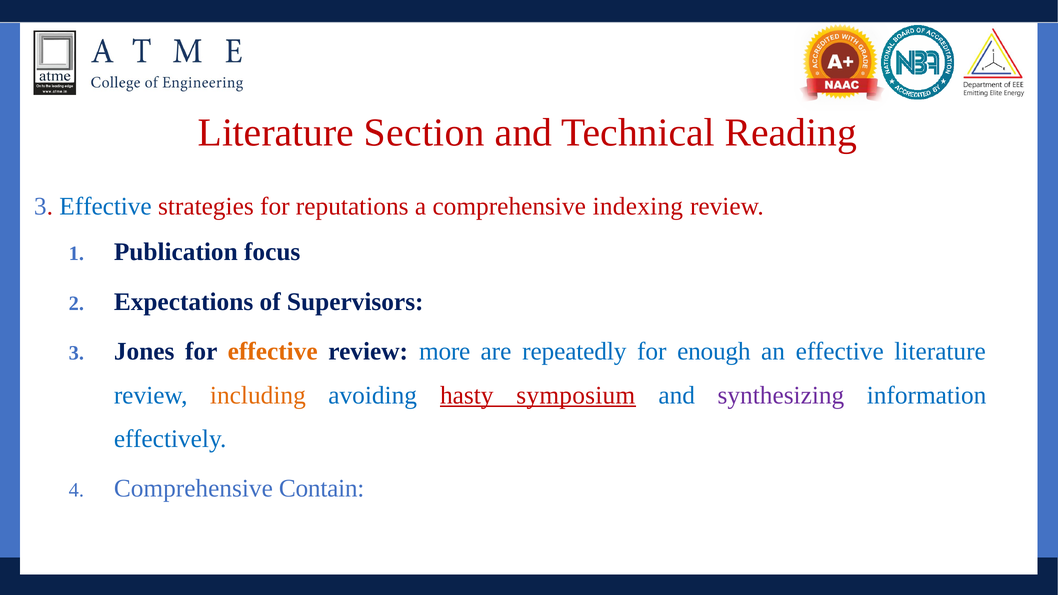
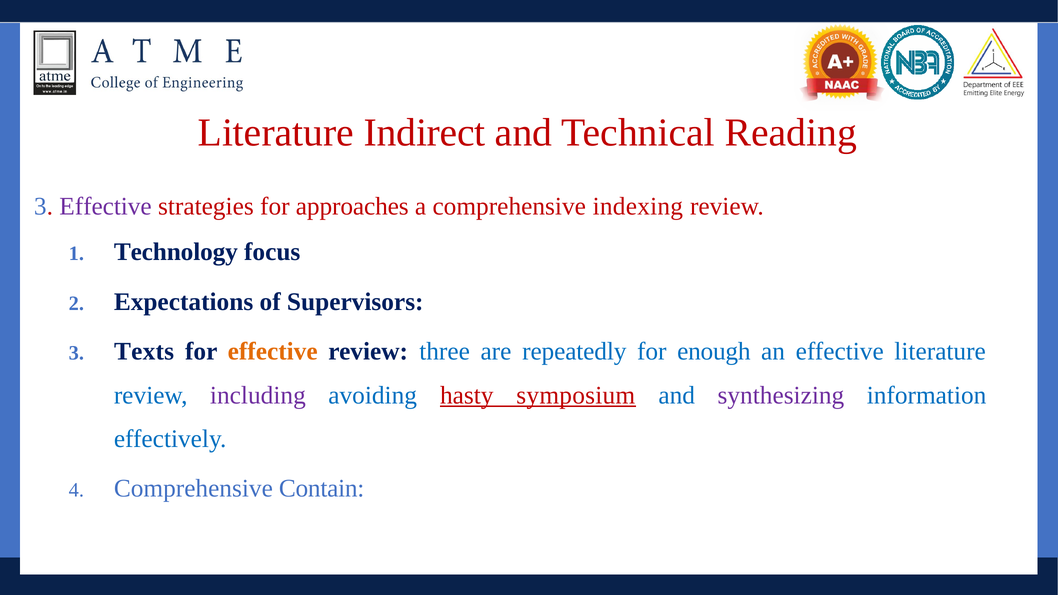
Section: Section -> Indirect
Effective at (106, 206) colour: blue -> purple
reputations: reputations -> approaches
Publication: Publication -> Technology
Jones: Jones -> Texts
more: more -> three
including colour: orange -> purple
